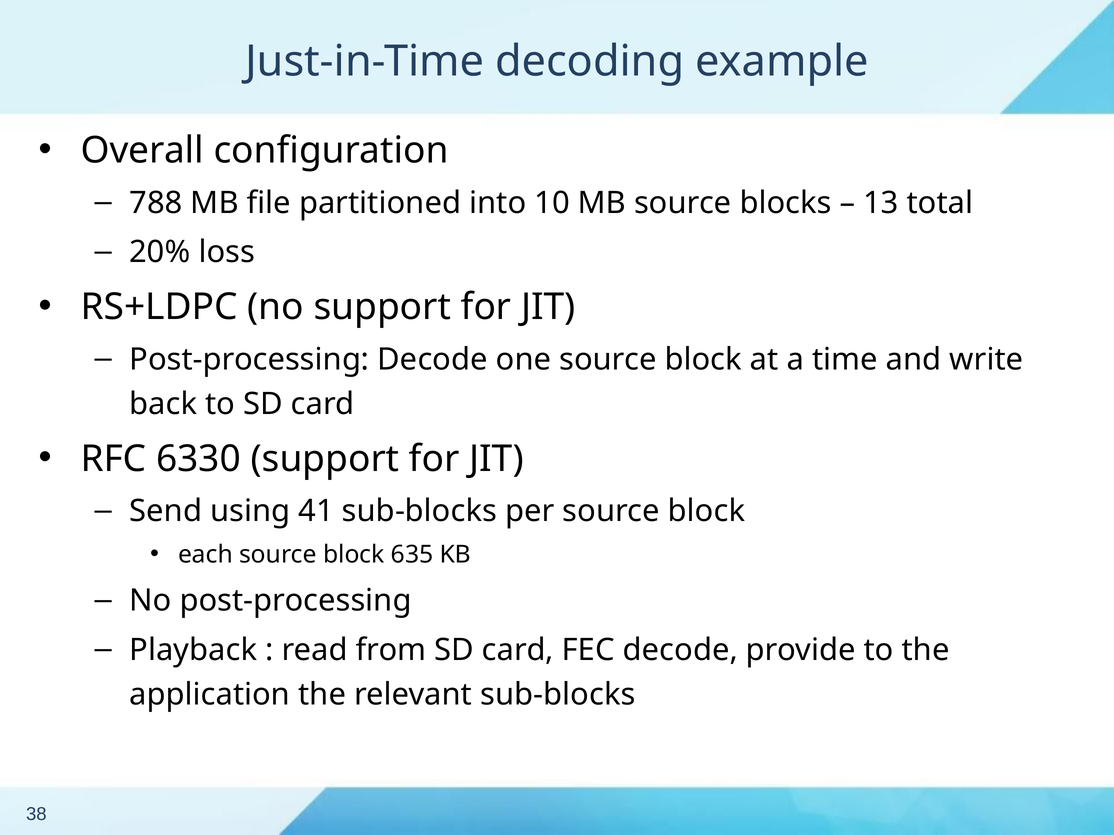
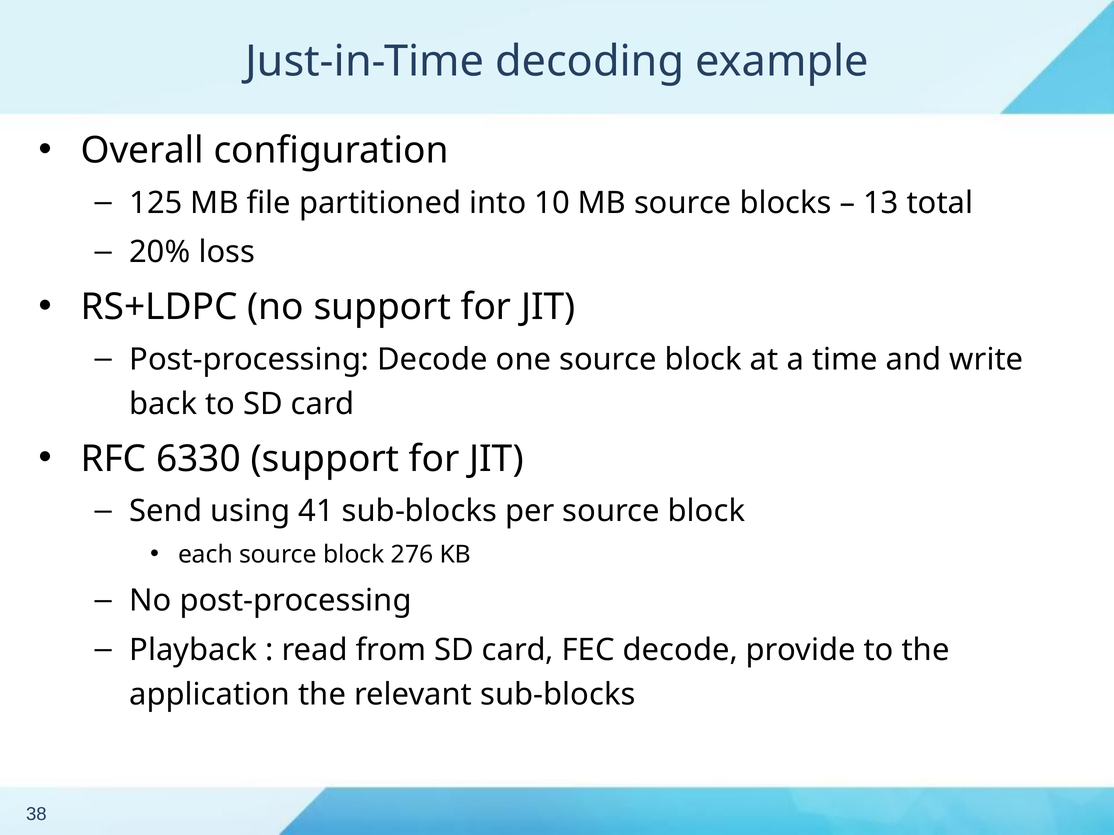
788: 788 -> 125
635: 635 -> 276
